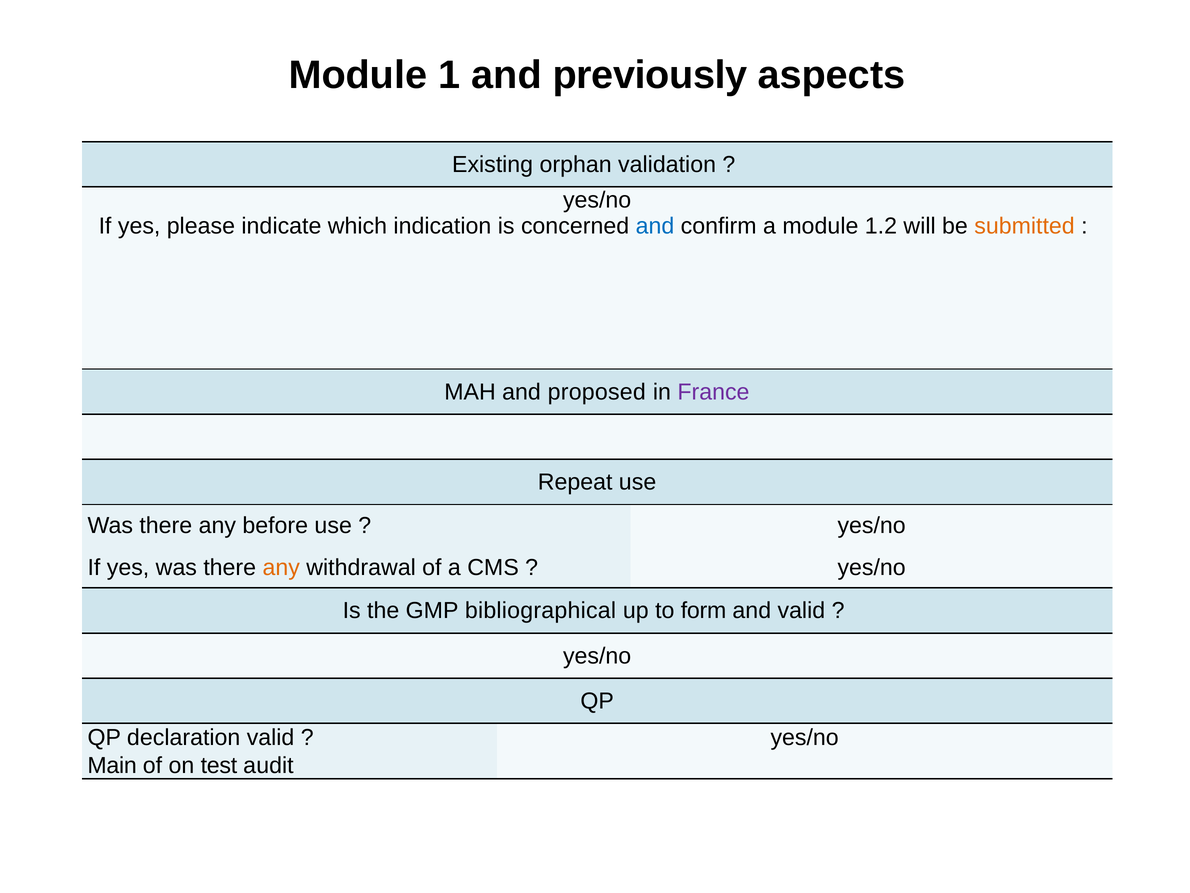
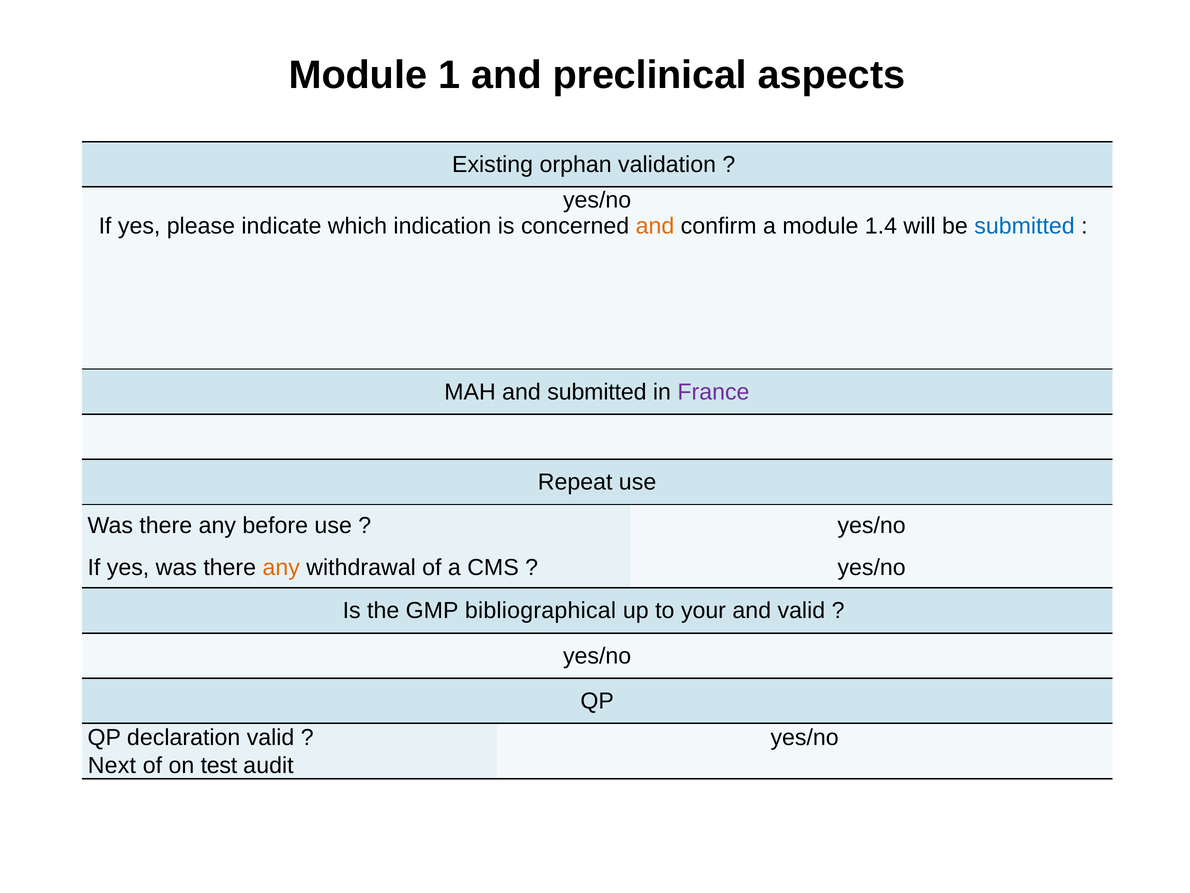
previously: previously -> preclinical
and at (655, 226) colour: blue -> orange
1.2: 1.2 -> 1.4
submitted at (1024, 226) colour: orange -> blue
and proposed: proposed -> submitted
form: form -> your
Main: Main -> Next
